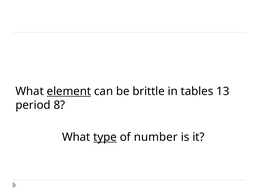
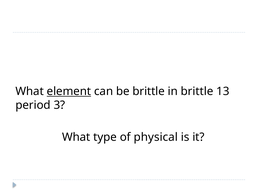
in tables: tables -> brittle
8: 8 -> 3
type underline: present -> none
number: number -> physical
